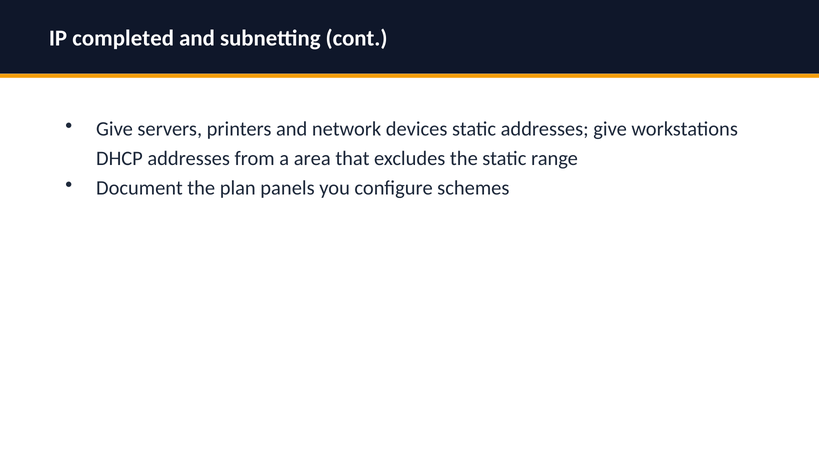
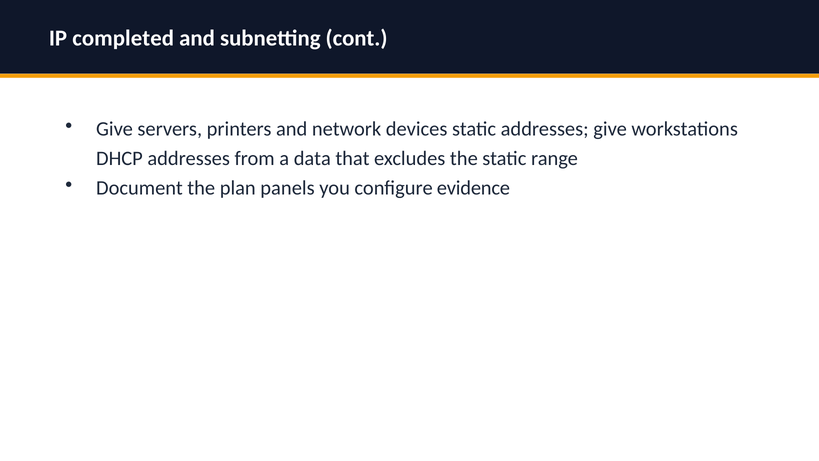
area: area -> data
schemes: schemes -> evidence
